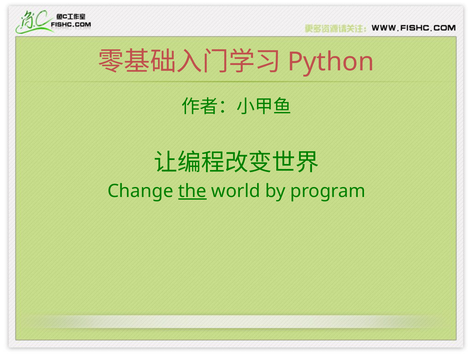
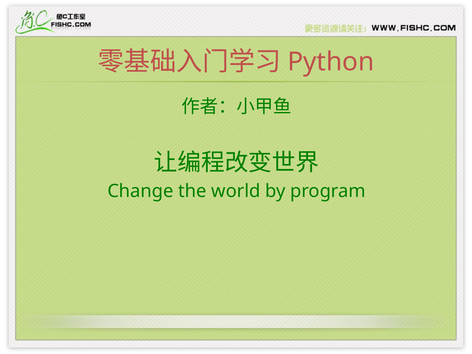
the underline: present -> none
